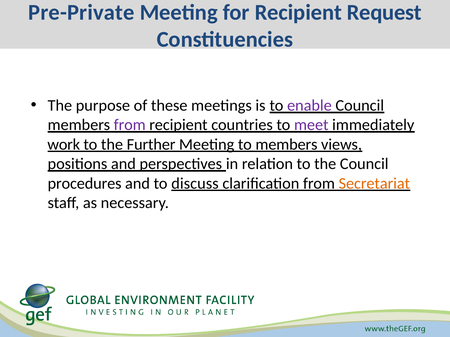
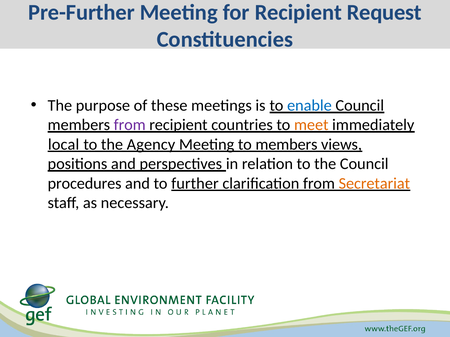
Pre-Private: Pre-Private -> Pre-Further
enable colour: purple -> blue
meet colour: purple -> orange
work: work -> local
Further: Further -> Agency
discuss: discuss -> further
